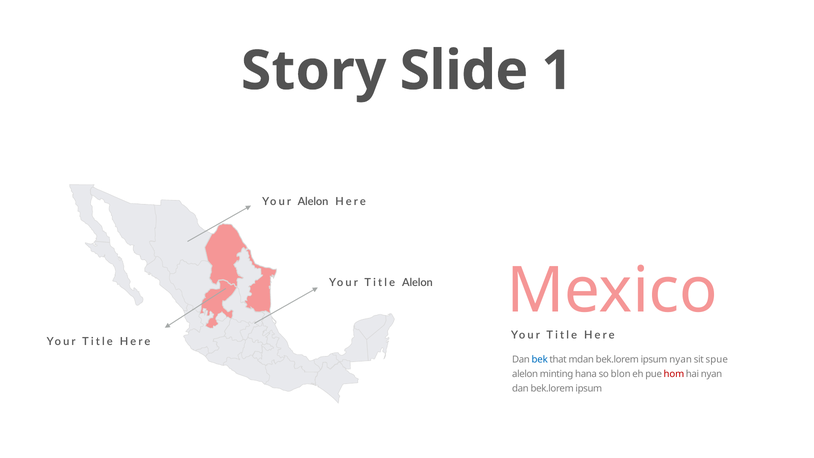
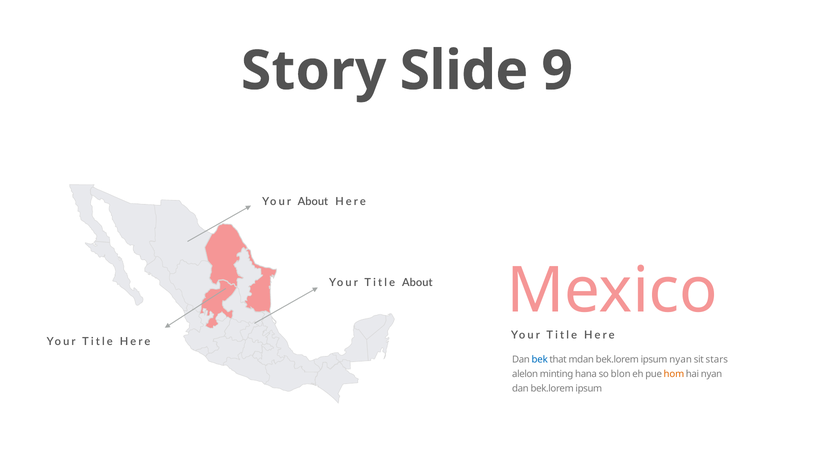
1: 1 -> 9
Your Alelon: Alelon -> About
Title Alelon: Alelon -> About
spue: spue -> stars
hom colour: red -> orange
